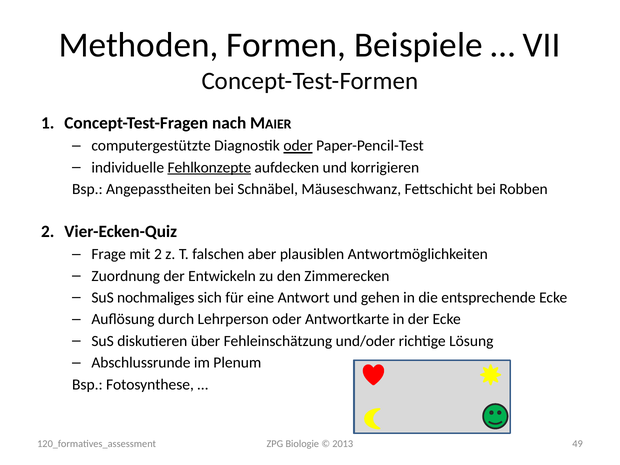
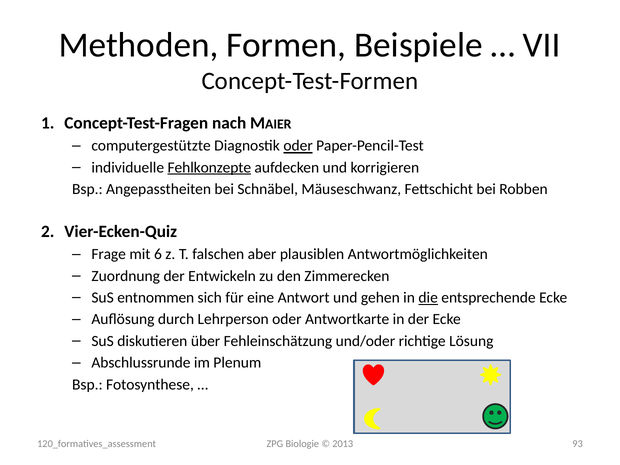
mit 2: 2 -> 6
nochmaliges: nochmaliges -> entnommen
die underline: none -> present
49: 49 -> 93
